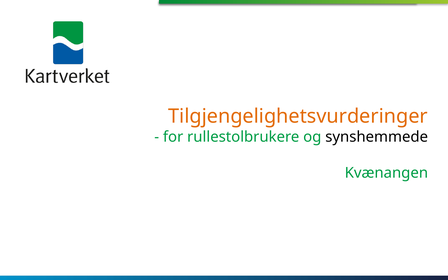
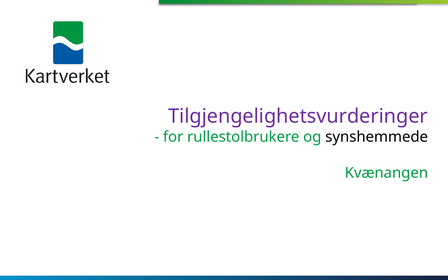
Tilgjengelighetsvurderinger colour: orange -> purple
